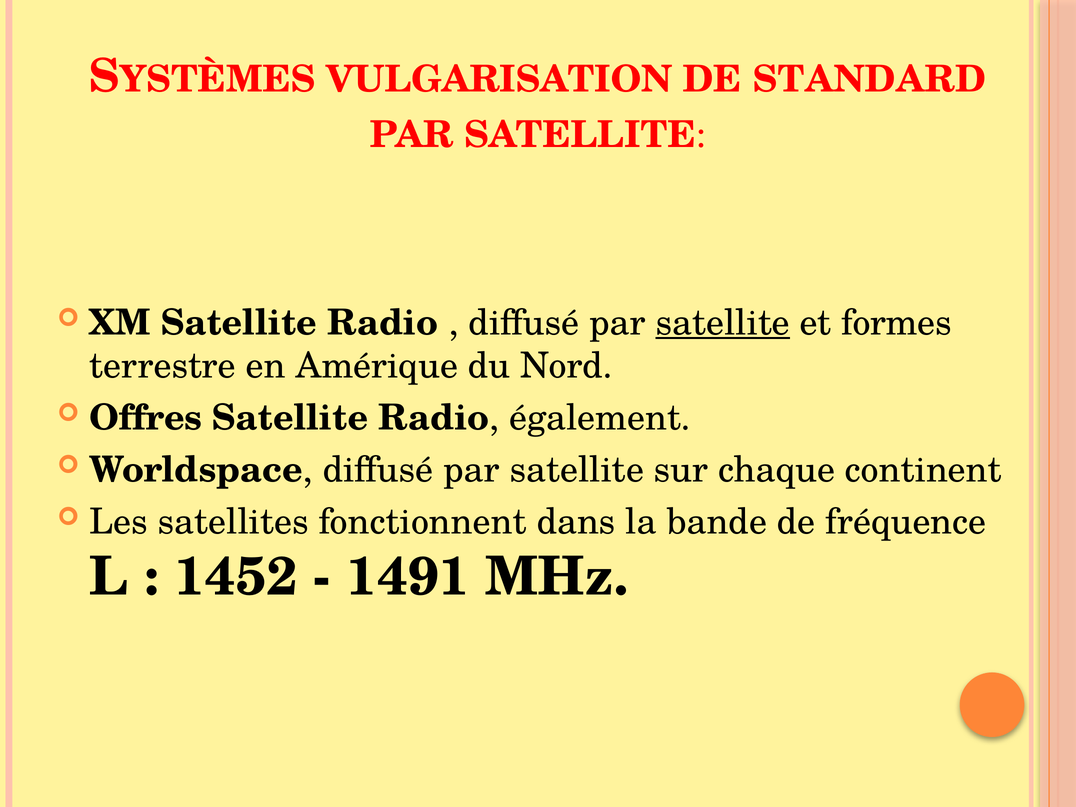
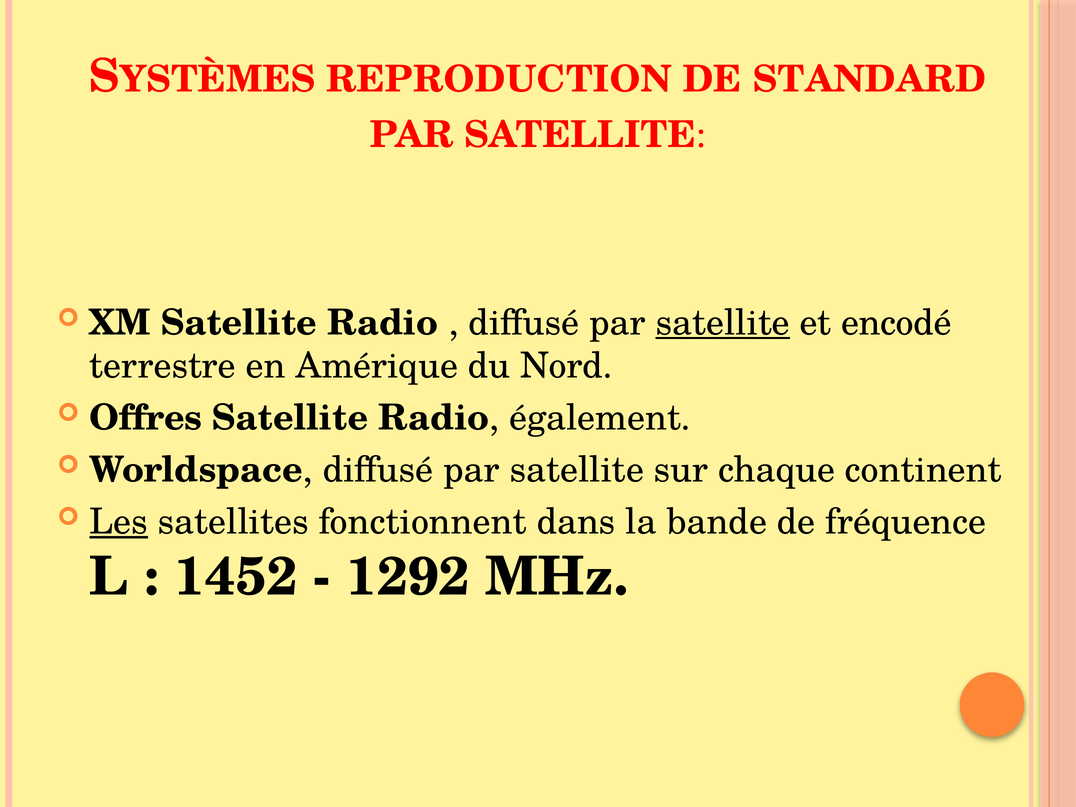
VULGARISATION: VULGARISATION -> REPRODUCTION
formes: formes -> encodé
Les underline: none -> present
1491: 1491 -> 1292
